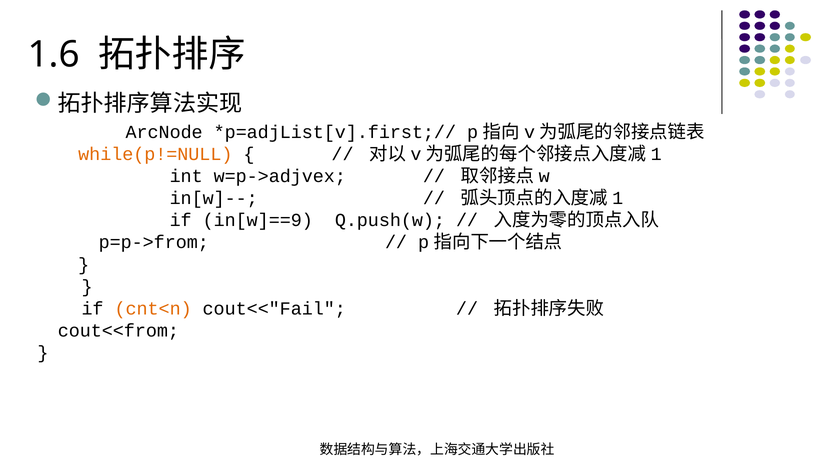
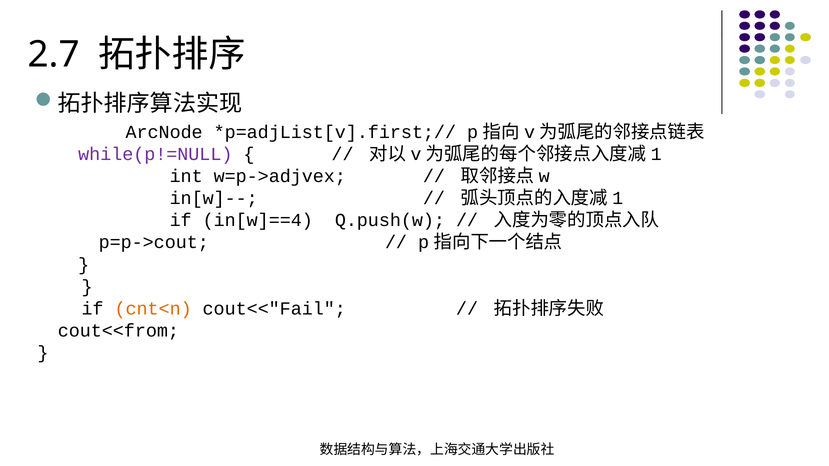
1.6: 1.6 -> 2.7
while(p!=NULL colour: orange -> purple
in[w]==9: in[w]==9 -> in[w]==4
p=p->from: p=p->from -> p=p->cout
